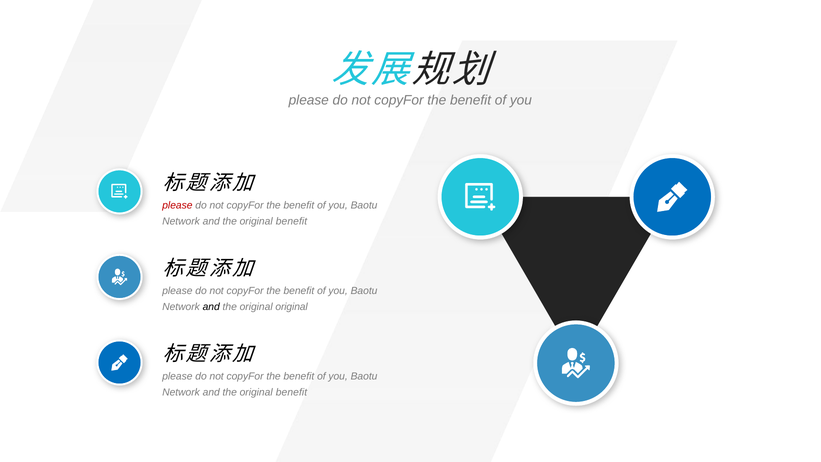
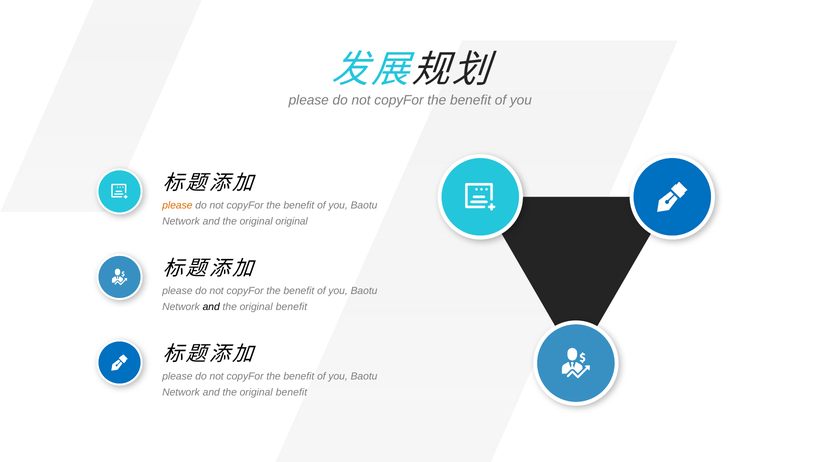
please at (177, 205) colour: red -> orange
benefit at (291, 221): benefit -> original
original at (292, 307): original -> benefit
